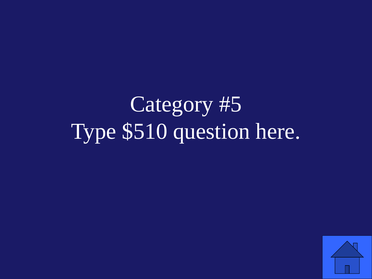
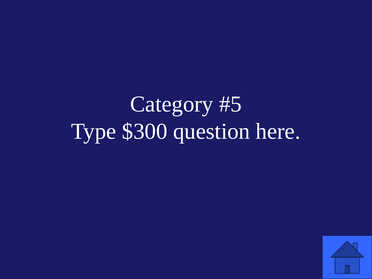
$510: $510 -> $300
